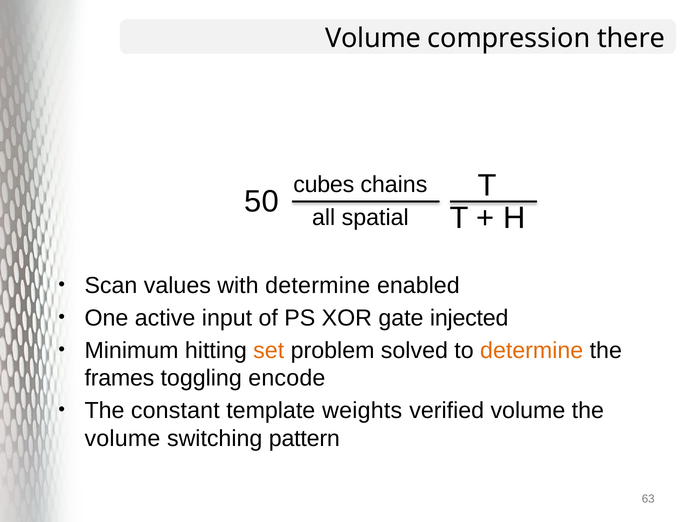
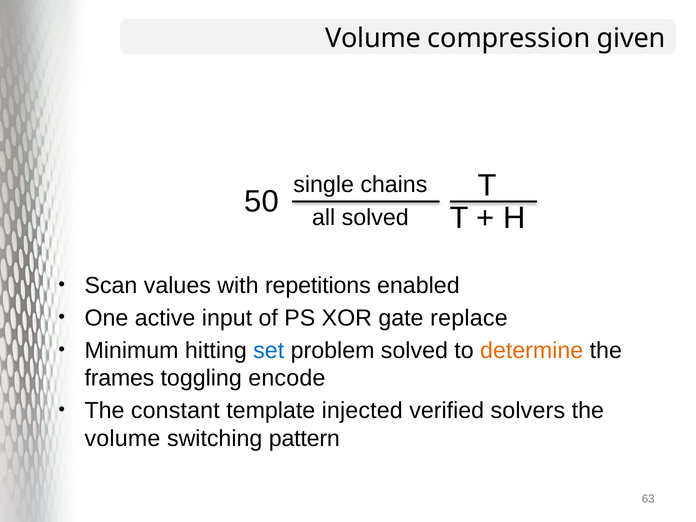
there: there -> given
cubes: cubes -> single
all spatial: spatial -> solved
with determine: determine -> repetitions
injected: injected -> replace
set colour: orange -> blue
weights: weights -> injected
verified volume: volume -> solvers
